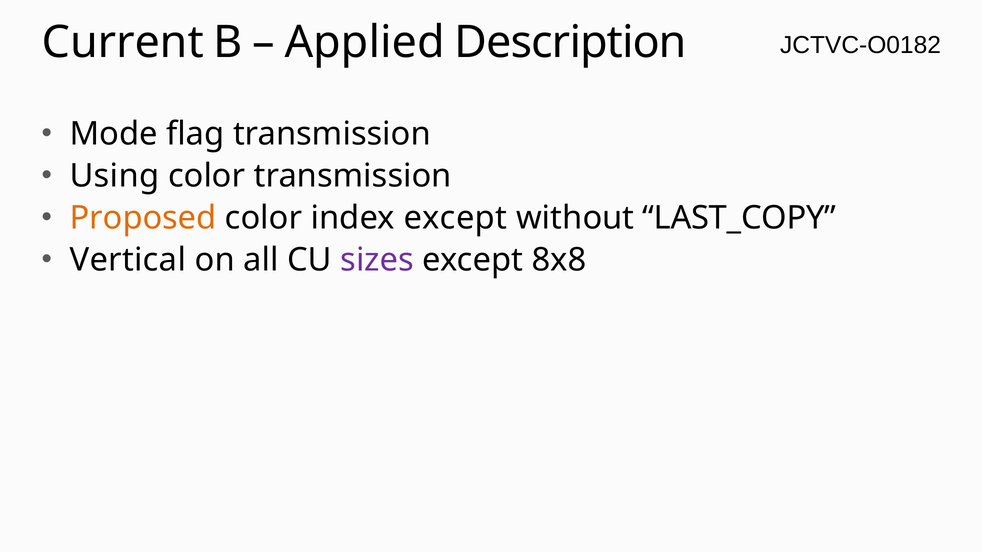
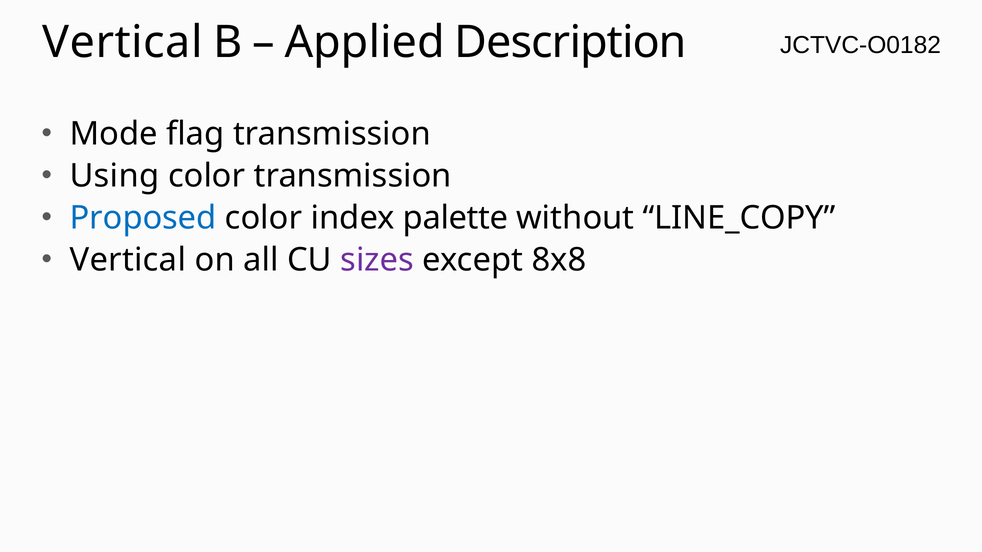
Current at (123, 42): Current -> Vertical
Proposed colour: orange -> blue
index except: except -> palette
LAST_COPY: LAST_COPY -> LINE_COPY
